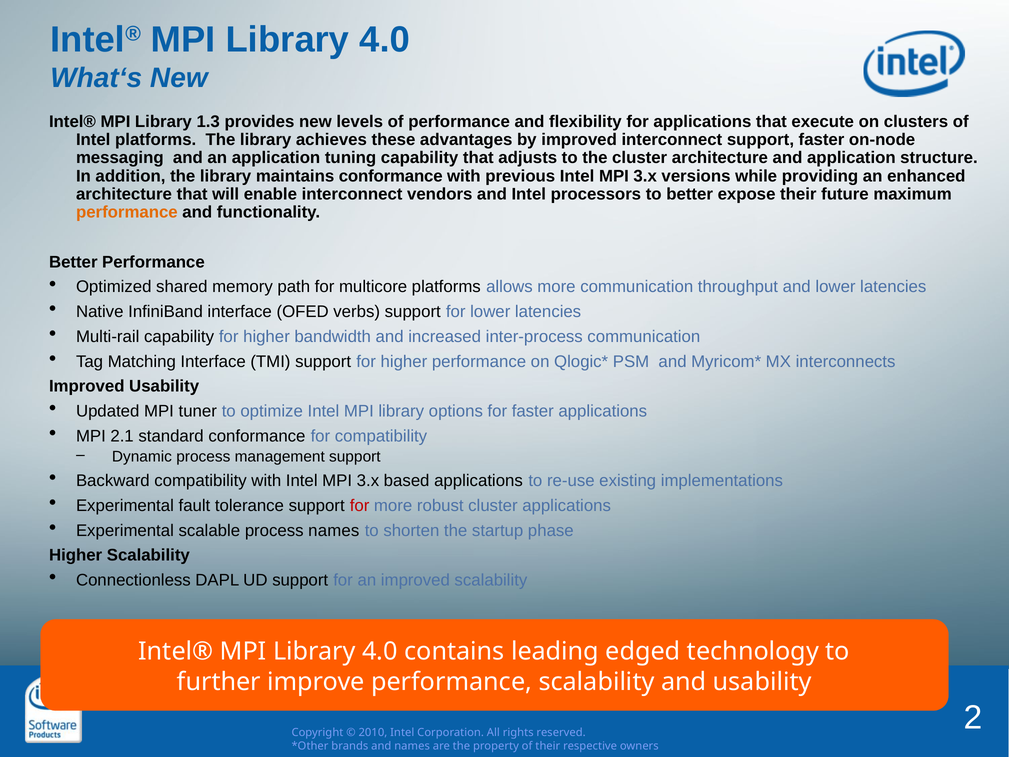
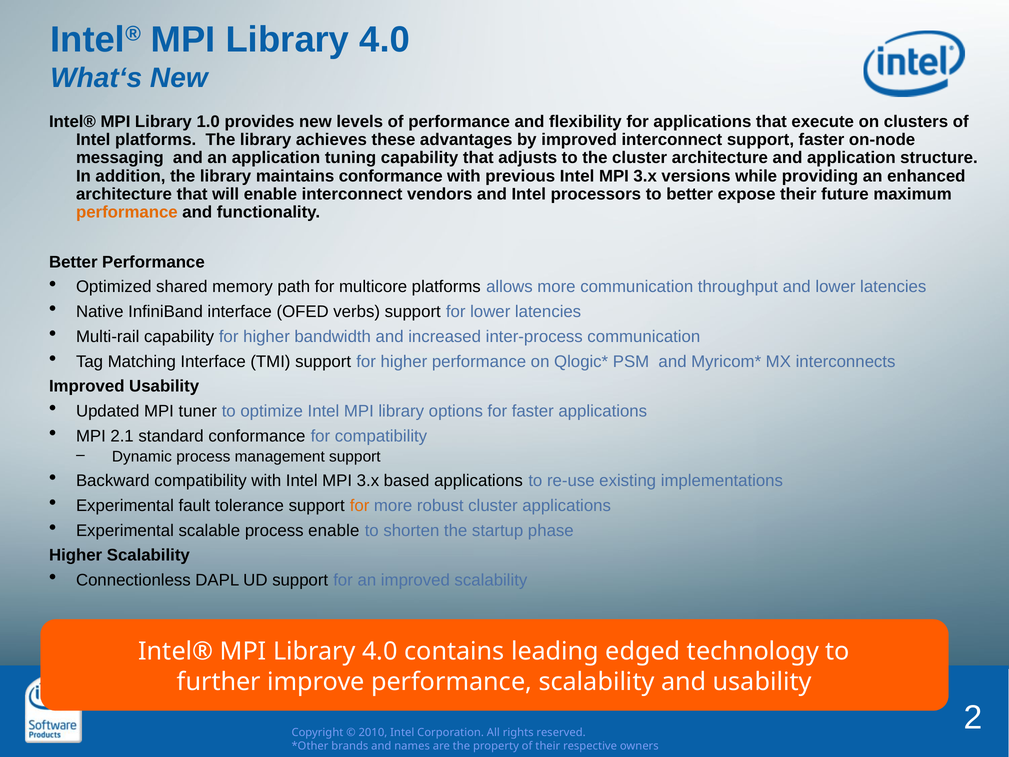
1.3: 1.3 -> 1.0
for at (360, 506) colour: red -> orange
process names: names -> enable
